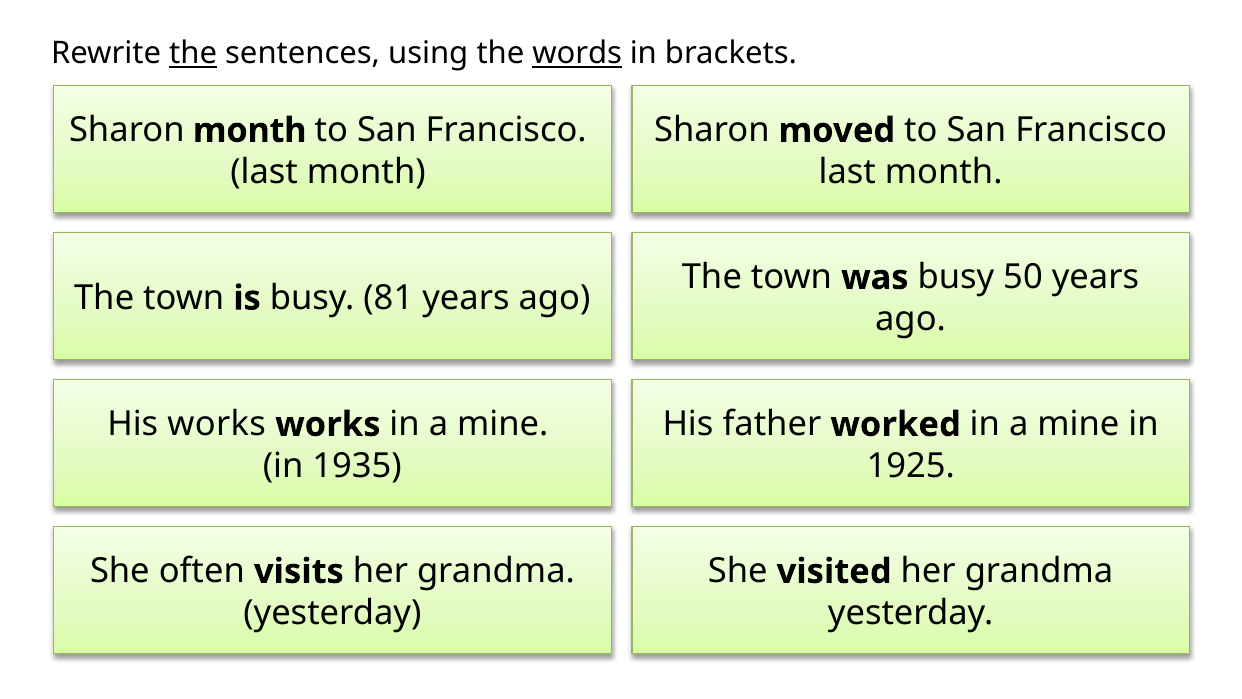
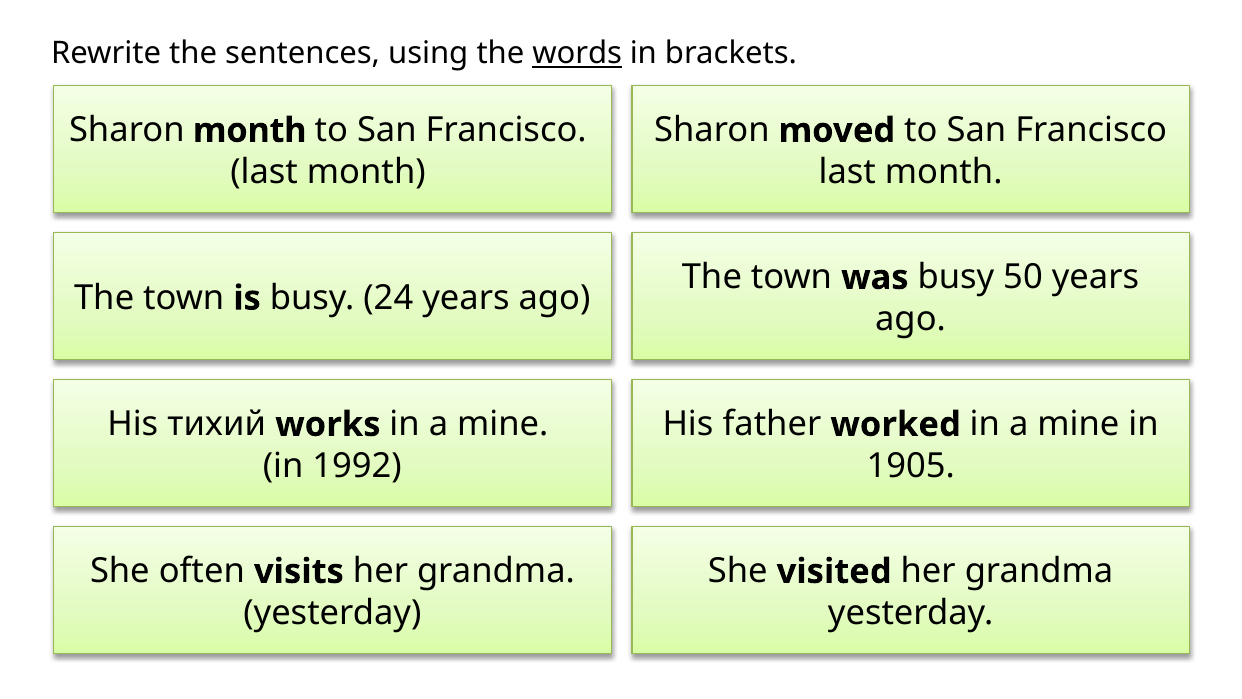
the at (193, 53) underline: present -> none
81: 81 -> 24
His works: works -> тихий
1935: 1935 -> 1992
1925: 1925 -> 1905
